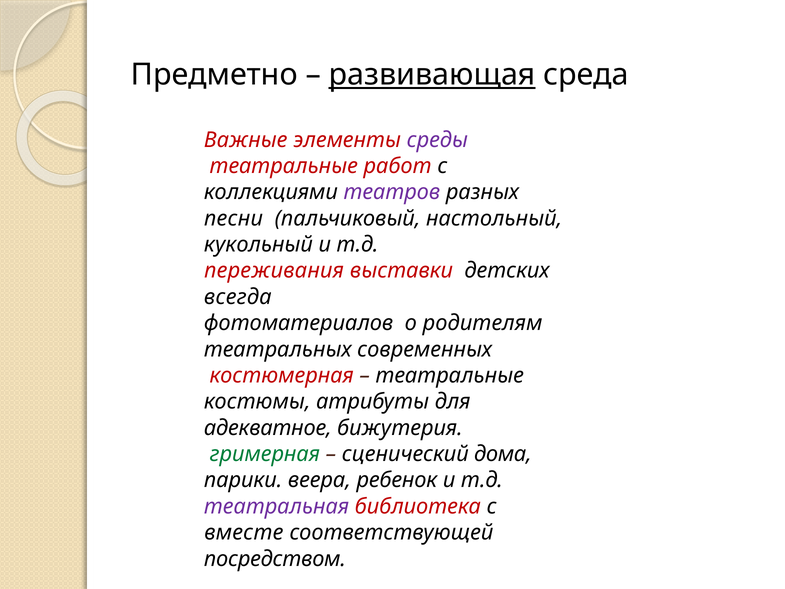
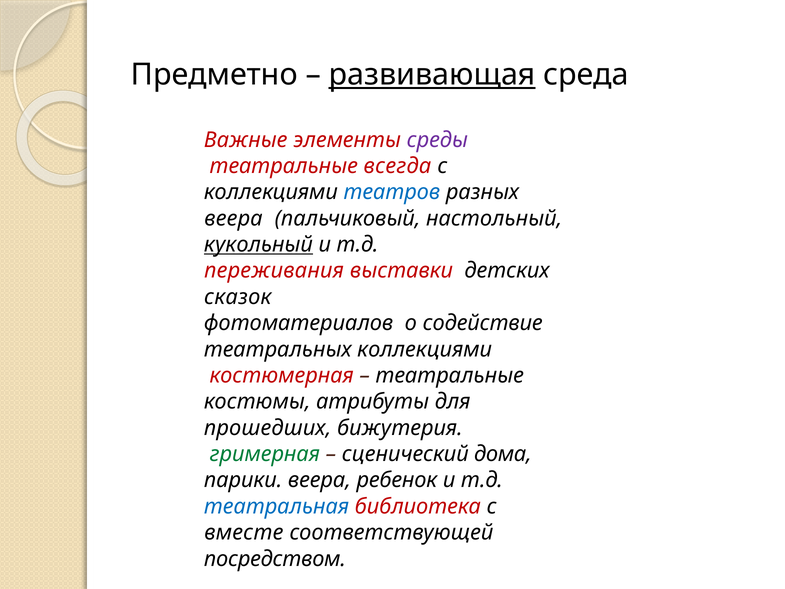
работ: работ -> всегда
театров colour: purple -> blue
песни at (233, 218): песни -> веера
кукольный underline: none -> present
всегда: всегда -> сказок
родителям: родителям -> содействие
театральных современных: современных -> коллекциями
адекватное: адекватное -> прошедших
театральная colour: purple -> blue
